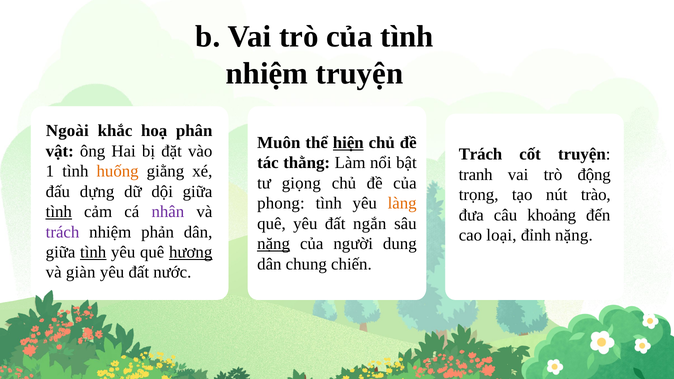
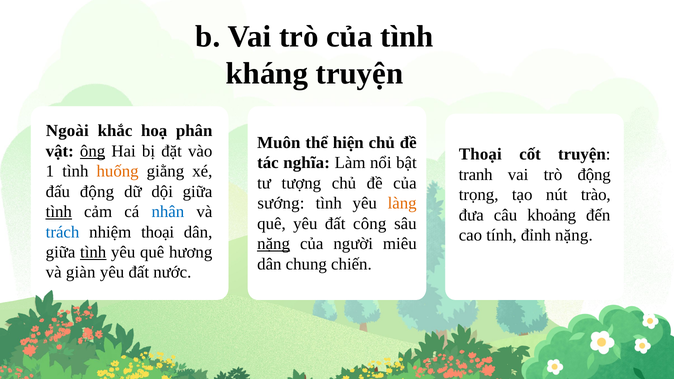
nhiệm at (267, 73): nhiệm -> kháng
hiện underline: present -> none
ông underline: none -> present
Trách at (480, 154): Trách -> Thoại
thằng: thằng -> nghĩa
giọng: giọng -> tượng
đấu dựng: dựng -> động
phong: phong -> sướng
nhân colour: purple -> blue
ngắn: ngắn -> công
trách at (63, 232) colour: purple -> blue
nhiệm phản: phản -> thoại
loại: loại -> tính
dung: dung -> miêu
hương underline: present -> none
